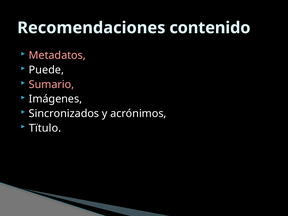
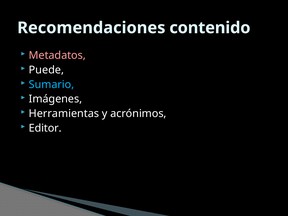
Sumario colour: pink -> light blue
Sincronizados: Sincronizados -> Herramientas
Tïtulo: Tïtulo -> Editor
